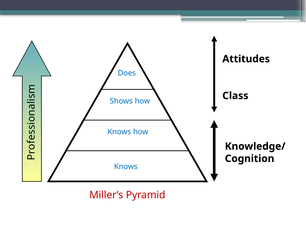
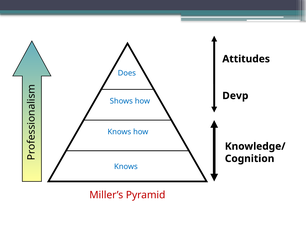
Class: Class -> Devp
